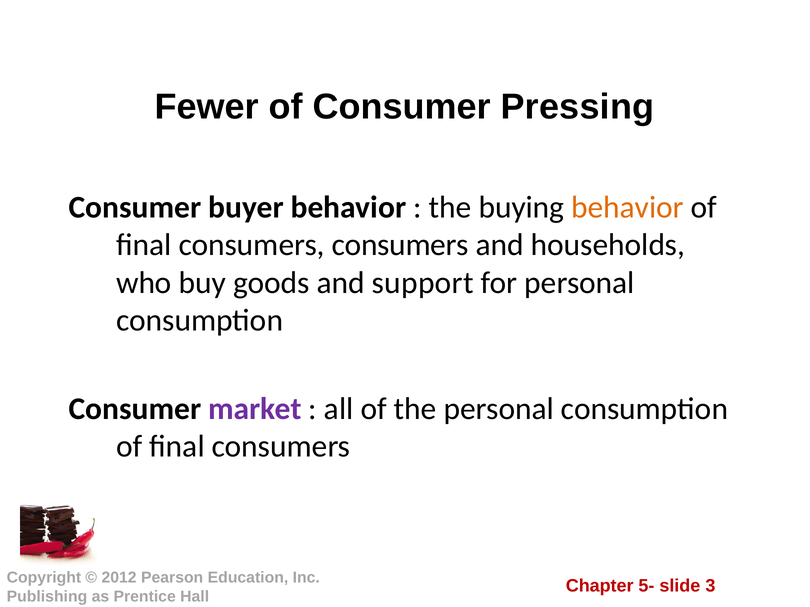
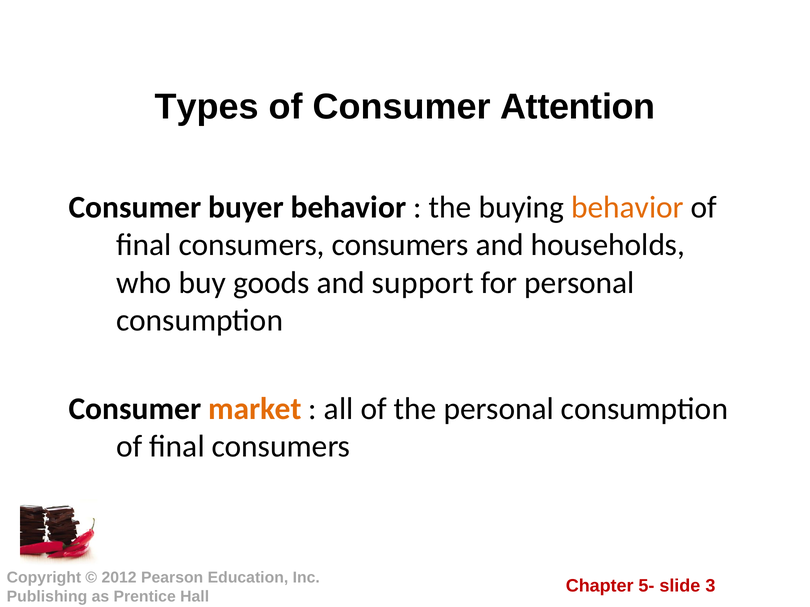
Fewer: Fewer -> Types
Pressing: Pressing -> Attention
market colour: purple -> orange
